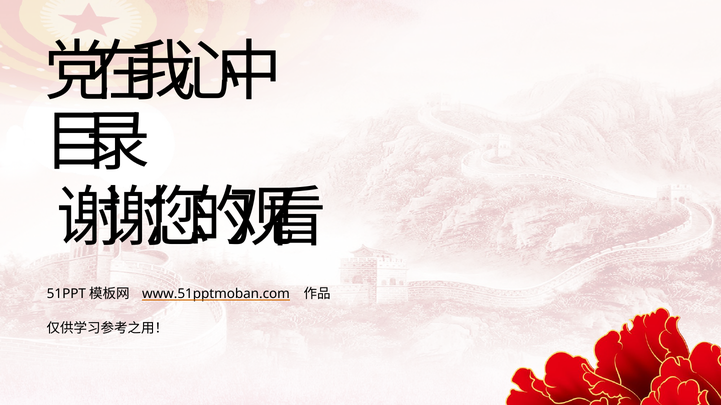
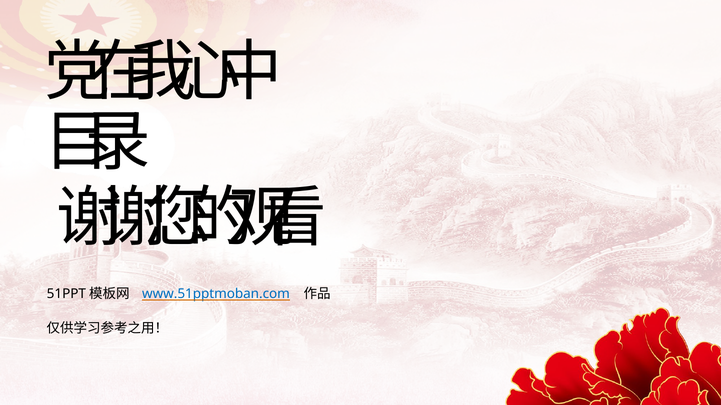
www.51pptmoban.com colour: black -> blue
